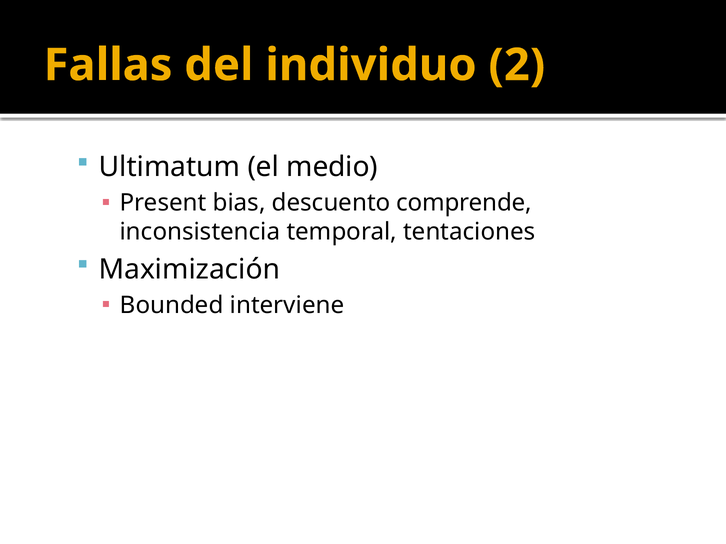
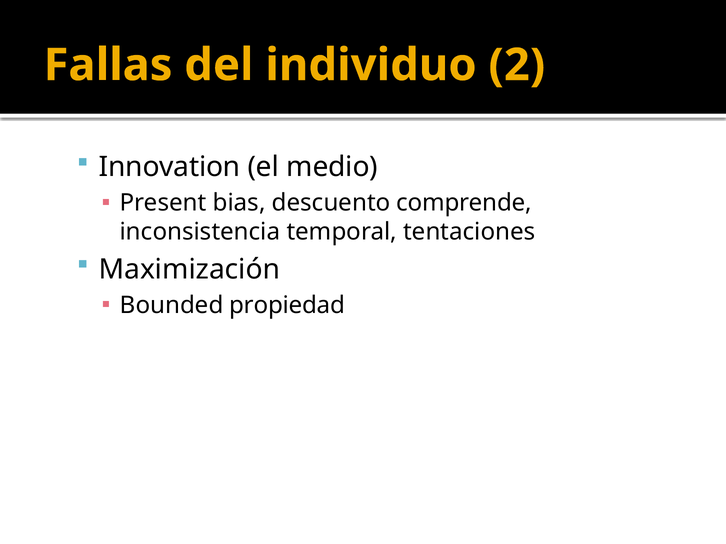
Ultimatum: Ultimatum -> Innovation
interviene: interviene -> propiedad
